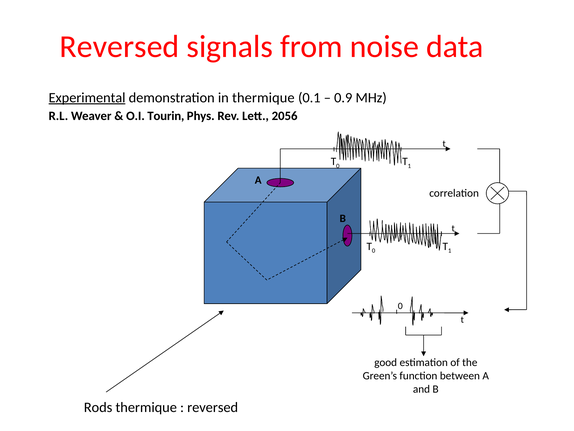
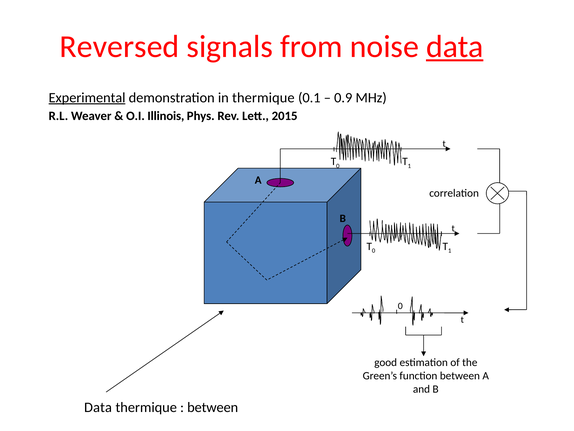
data at (455, 47) underline: none -> present
Tourin: Tourin -> Illinois
2056: 2056 -> 2015
Rods at (98, 407): Rods -> Data
reversed at (213, 407): reversed -> between
